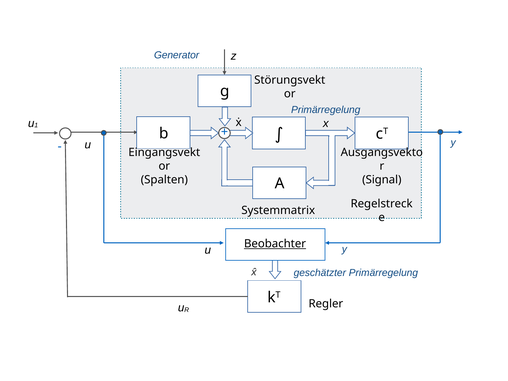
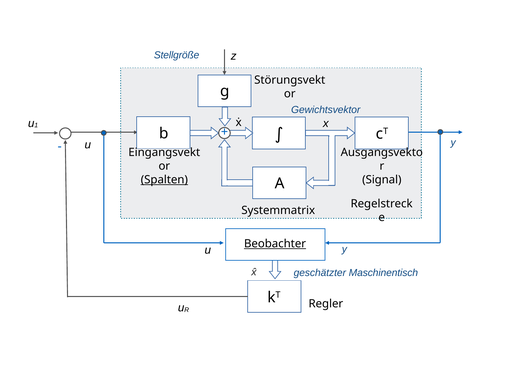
Generator: Generator -> Stellgröße
Primärregelung at (326, 110): Primärregelung -> Gewichtsvektor
Spalten underline: none -> present
geschätzter Primärregelung: Primärregelung -> Maschinentisch
